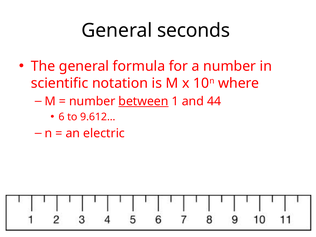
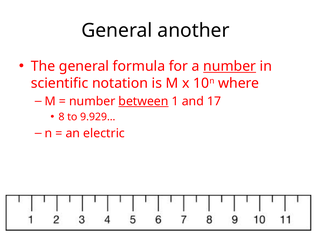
seconds: seconds -> another
number at (230, 66) underline: none -> present
44: 44 -> 17
6: 6 -> 8
9.612…: 9.612… -> 9.929…
